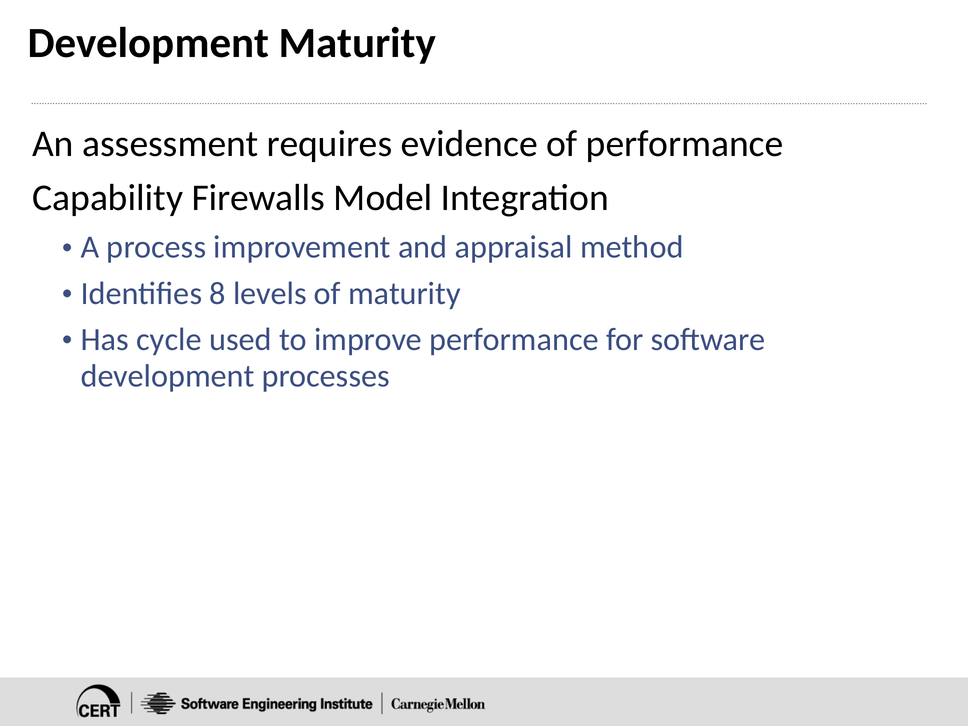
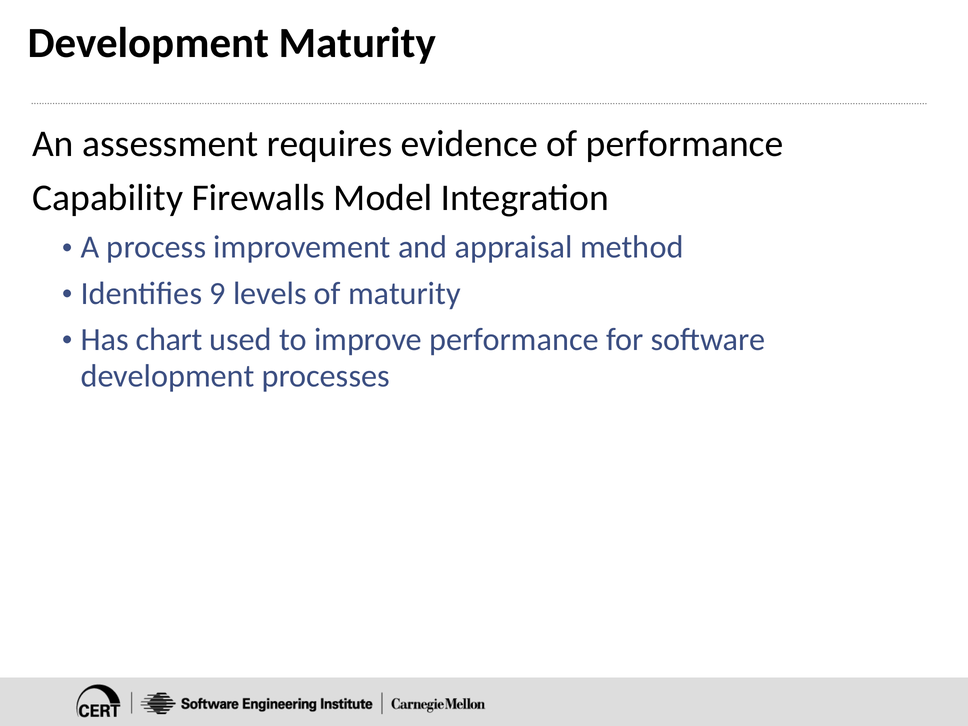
8: 8 -> 9
cycle: cycle -> chart
